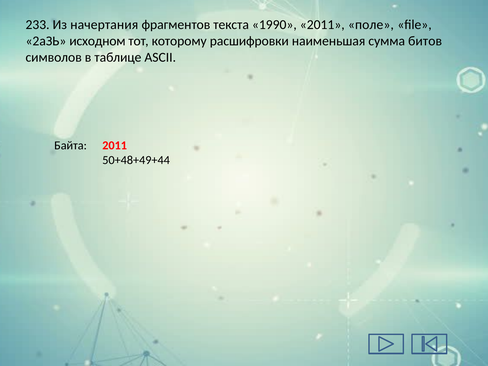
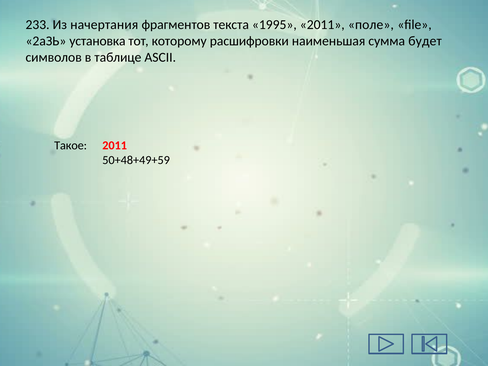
1990: 1990 -> 1995
исходном: исходном -> установка
битов: битов -> будет
Байта: Байта -> Такое
50+48+49+44: 50+48+49+44 -> 50+48+49+59
